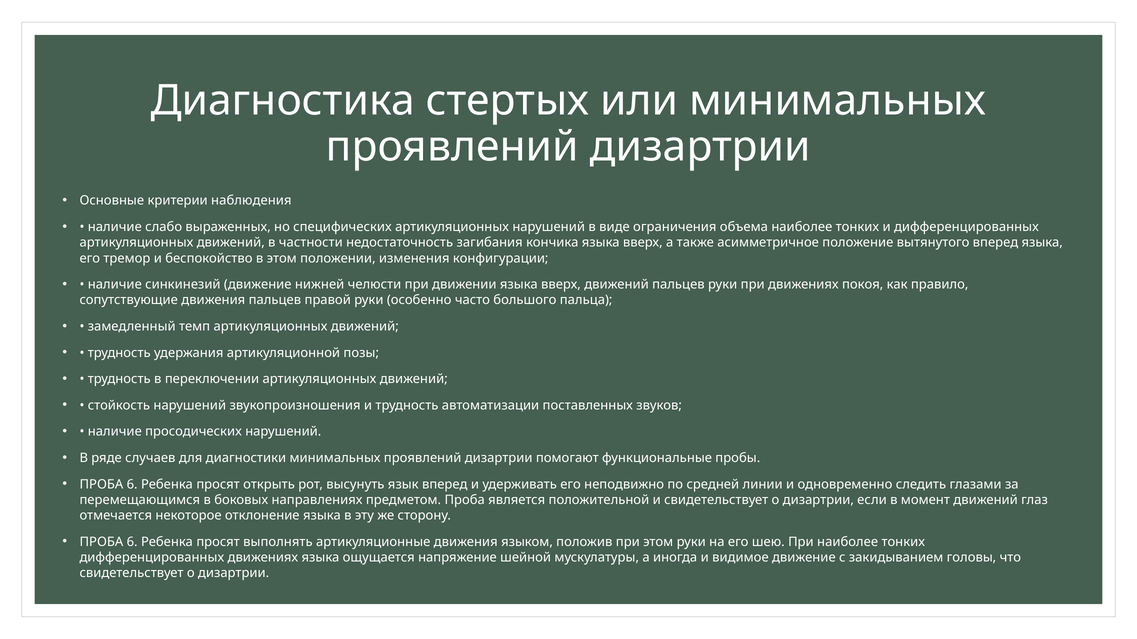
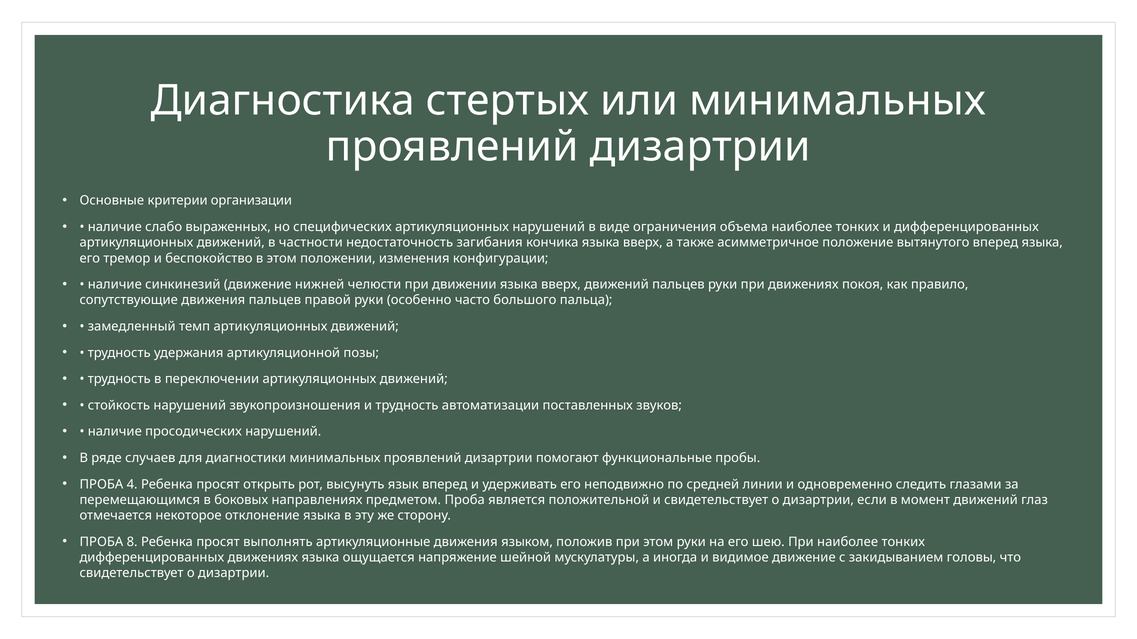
наблюдения: наблюдения -> организации
6 at (132, 485): 6 -> 4
6 at (132, 542): 6 -> 8
